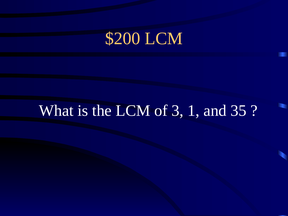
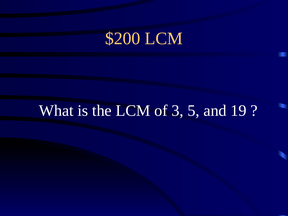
1: 1 -> 5
35: 35 -> 19
